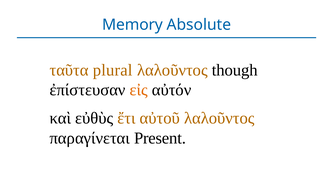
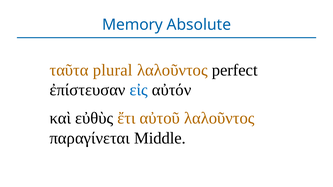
though: though -> perfect
εἰς colour: orange -> blue
Present: Present -> Middle
